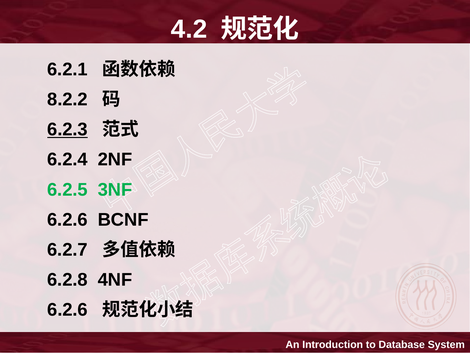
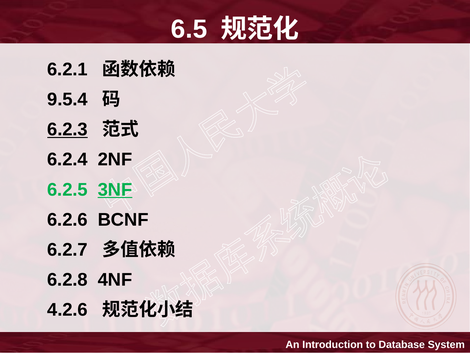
4.2: 4.2 -> 6.5
8.2.2: 8.2.2 -> 9.5.4
3NF underline: none -> present
6.2.6 at (67, 309): 6.2.6 -> 4.2.6
